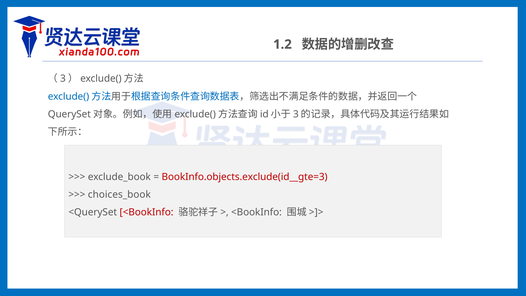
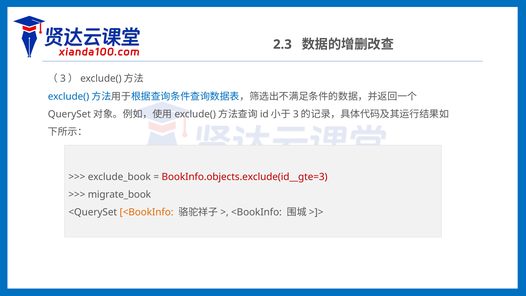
1.2: 1.2 -> 2.3
choices_book: choices_book -> migrate_book
<BookInfo at (147, 212) colour: red -> orange
